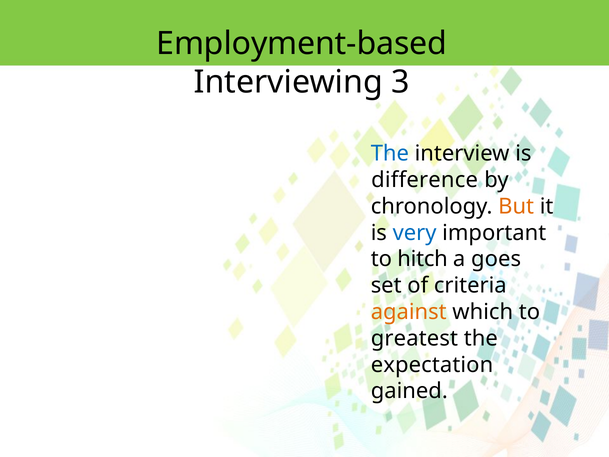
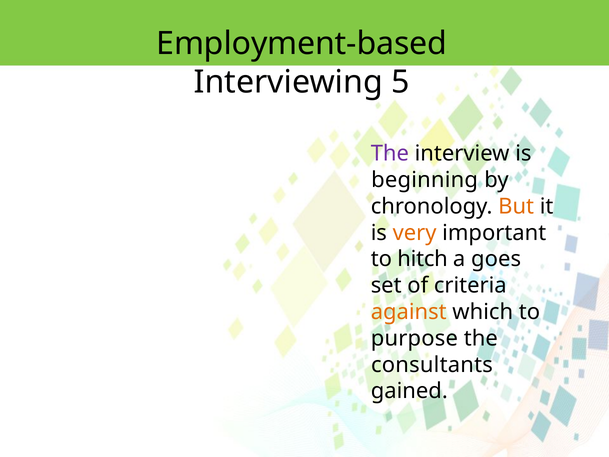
3: 3 -> 5
The at (390, 154) colour: blue -> purple
difference: difference -> beginning
very colour: blue -> orange
greatest: greatest -> purpose
expectation: expectation -> consultants
